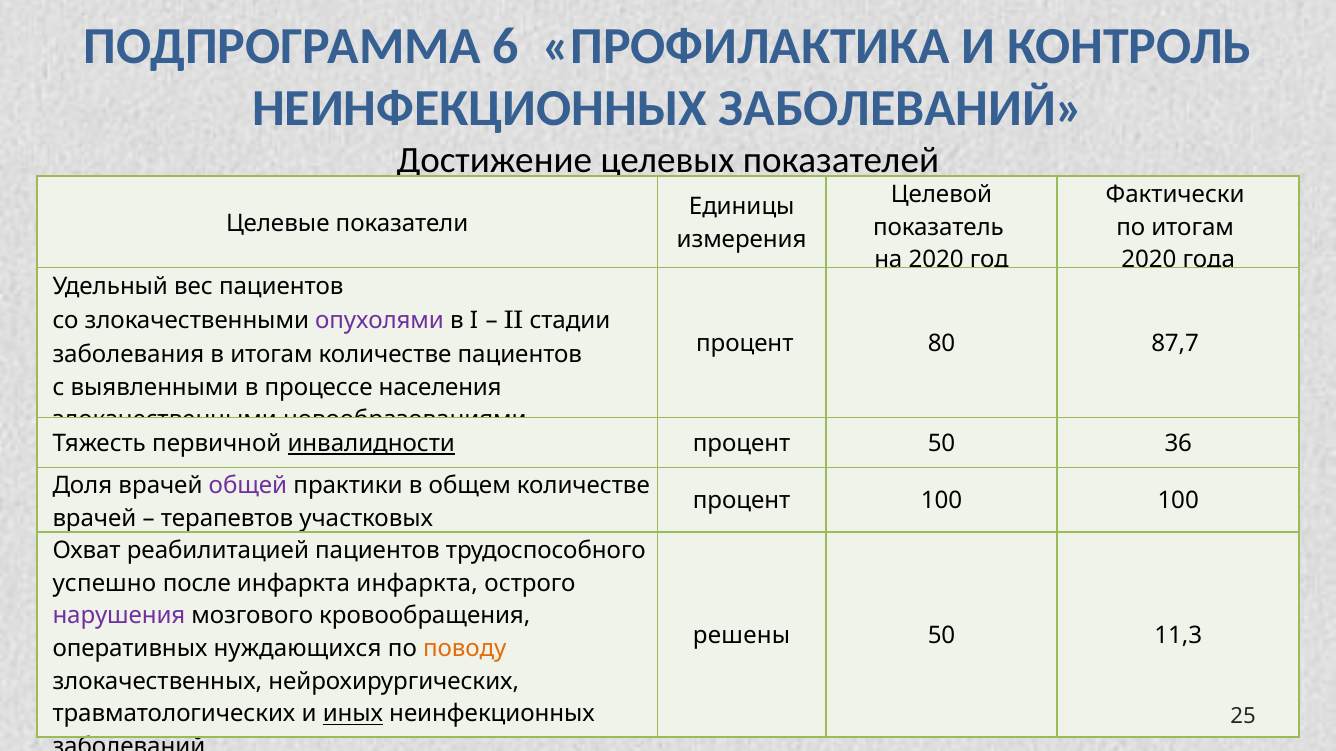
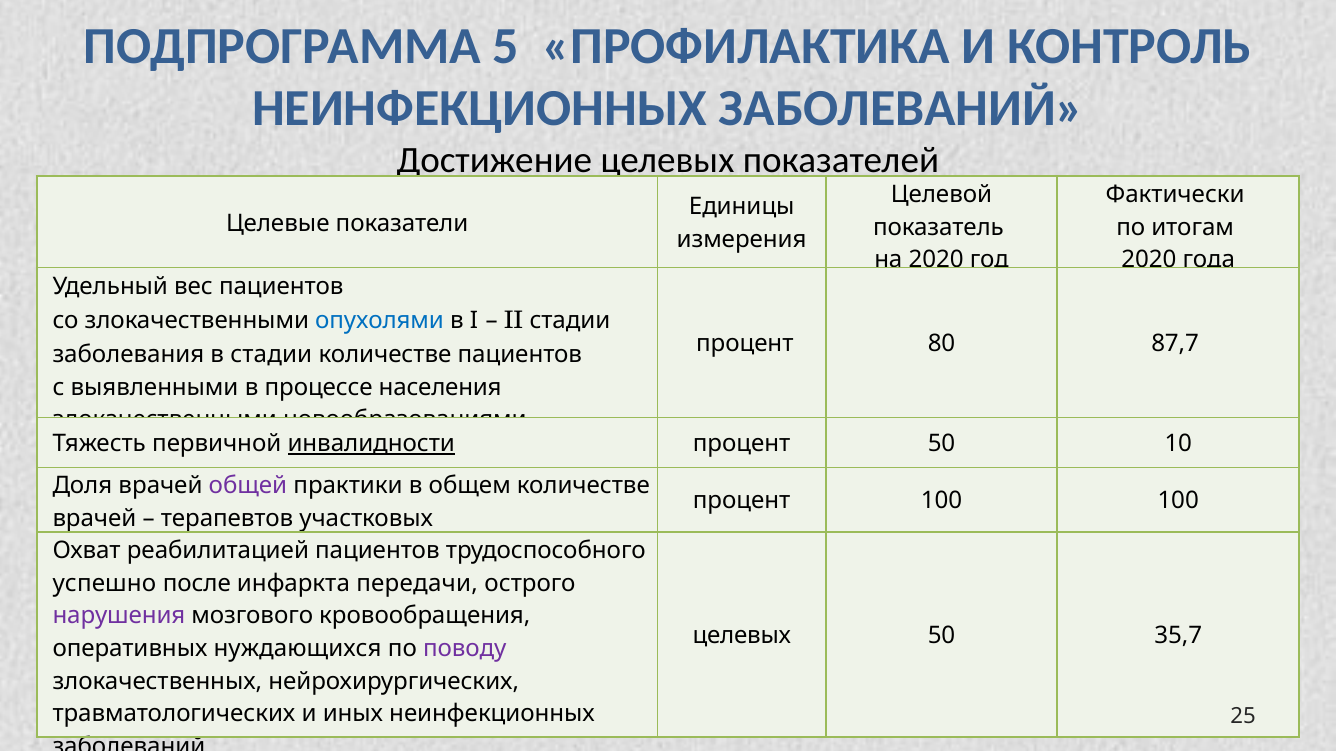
6: 6 -> 5
опухолями colour: purple -> blue
в итогам: итогам -> стадии
36: 36 -> 10
инфаркта инфаркта: инфаркта -> передачи
решены at (742, 636): решены -> целевых
11,3: 11,3 -> 35,7
поводу colour: orange -> purple
иных underline: present -> none
